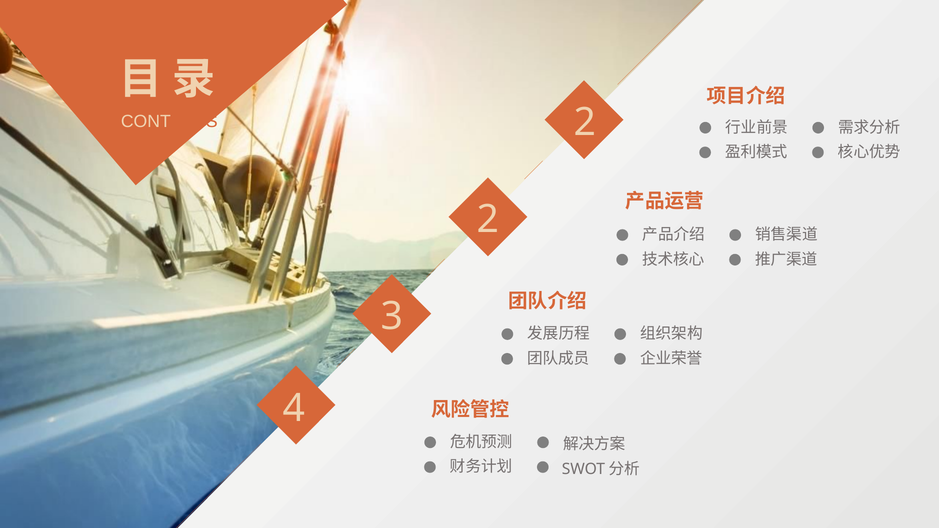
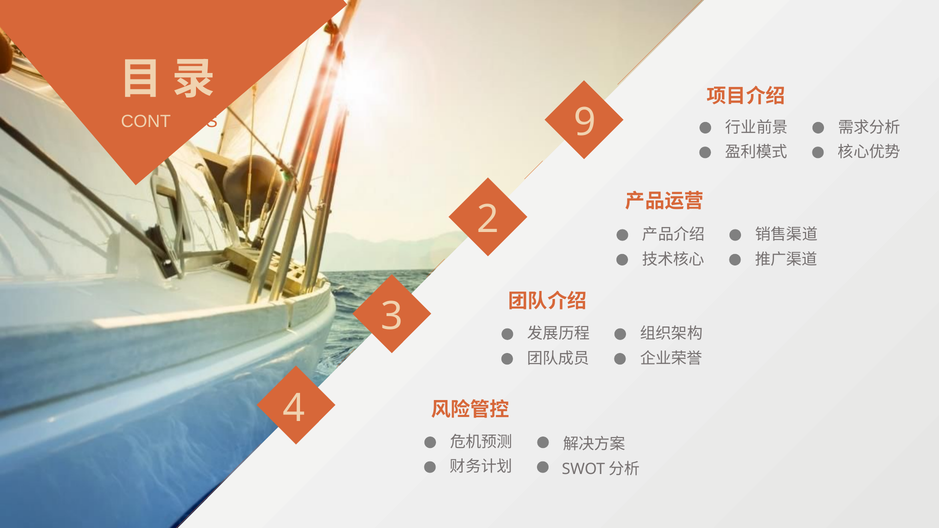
CONTENTS 2: 2 -> 9
